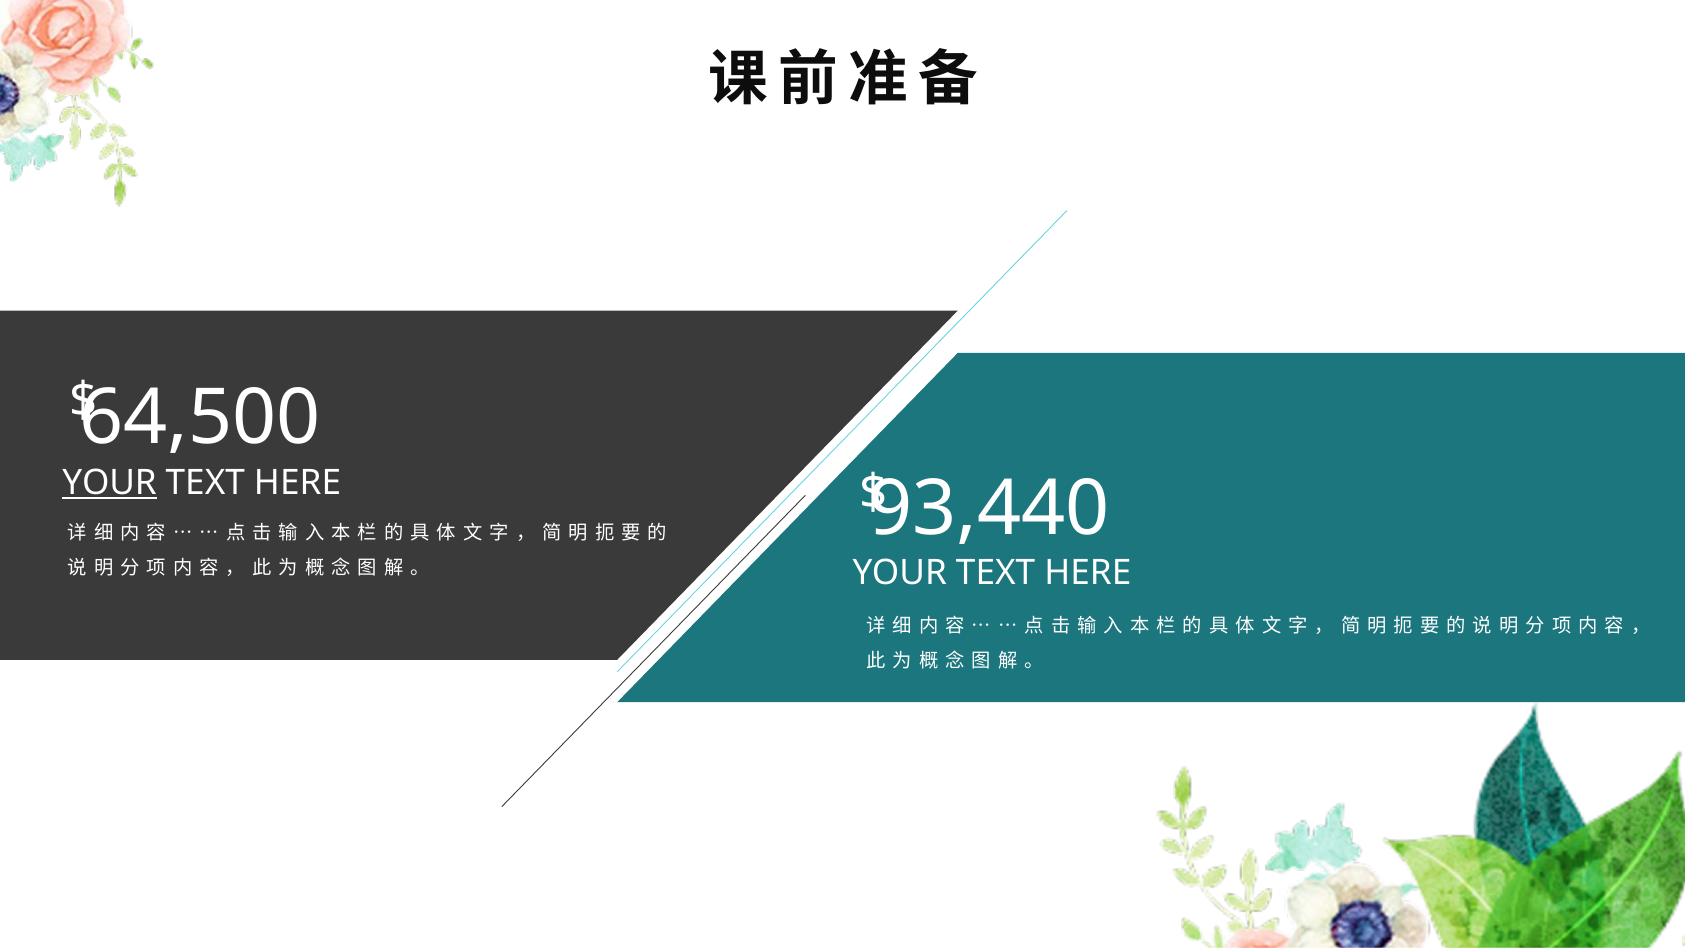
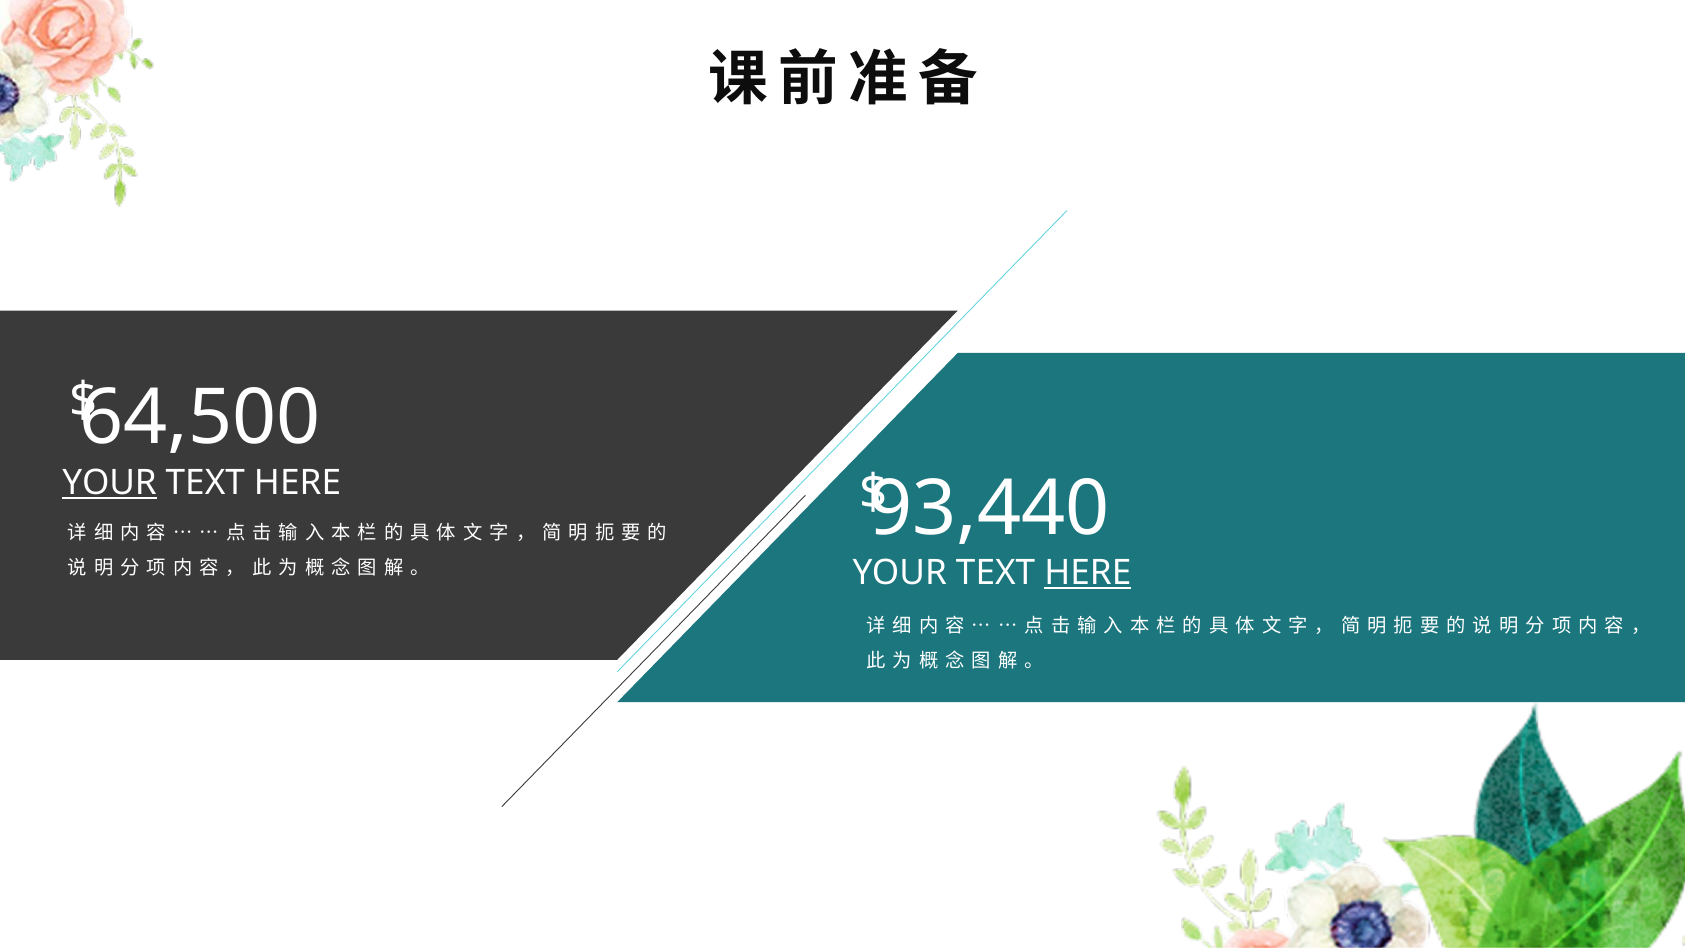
HERE at (1088, 573) underline: none -> present
